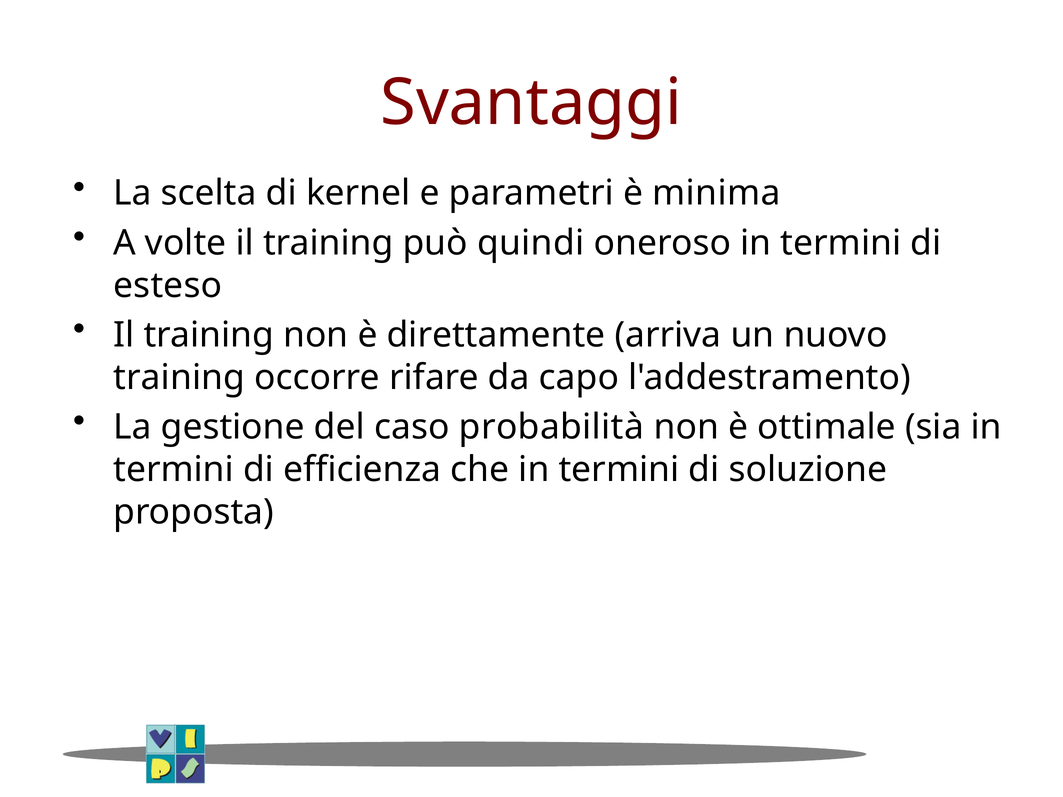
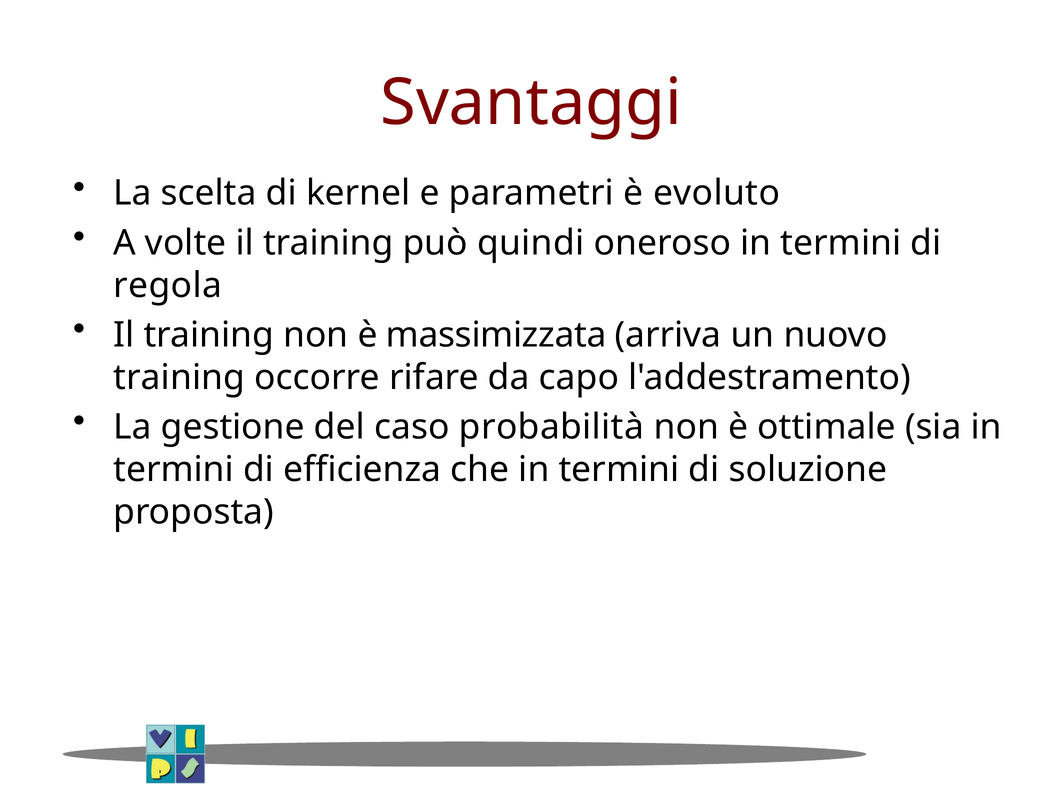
minima: minima -> evoluto
esteso: esteso -> regola
direttamente: direttamente -> massimizzata
